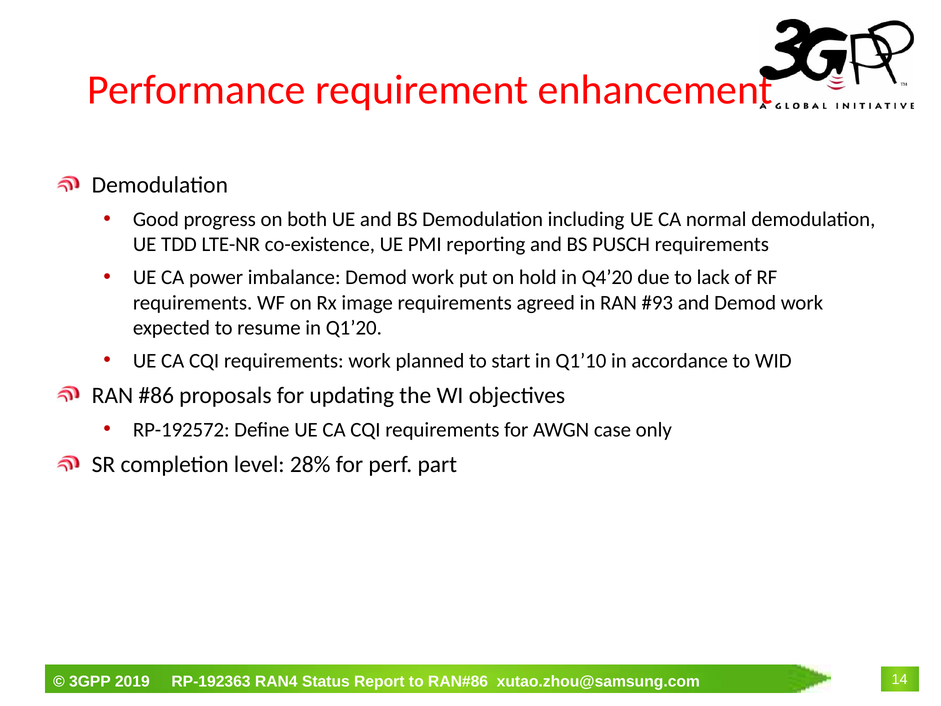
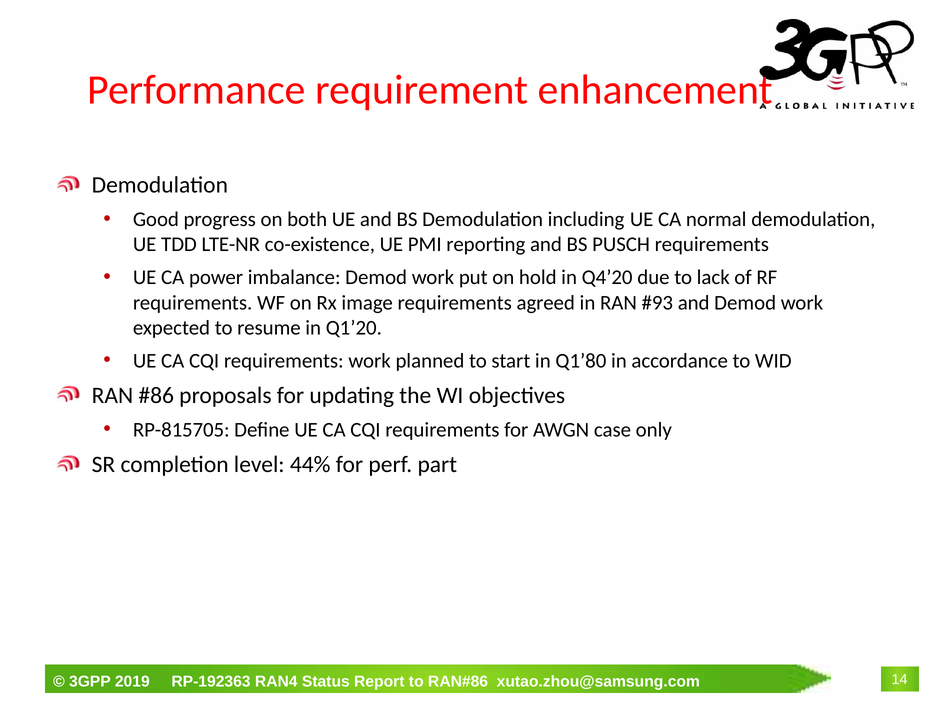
Q1’10: Q1’10 -> Q1’80
RP-192572: RP-192572 -> RP-815705
28%: 28% -> 44%
